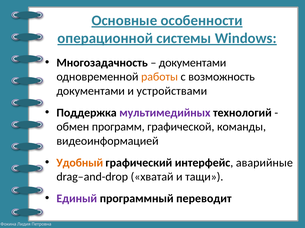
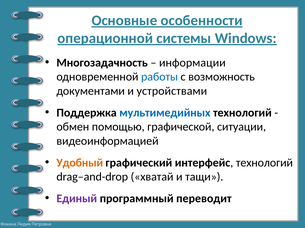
документами at (193, 63): документами -> информации
работы colour: orange -> blue
мультимедийных colour: purple -> blue
программ: программ -> помощью
команды: команды -> ситуации
интерфейс аварийные: аварийные -> технологий
